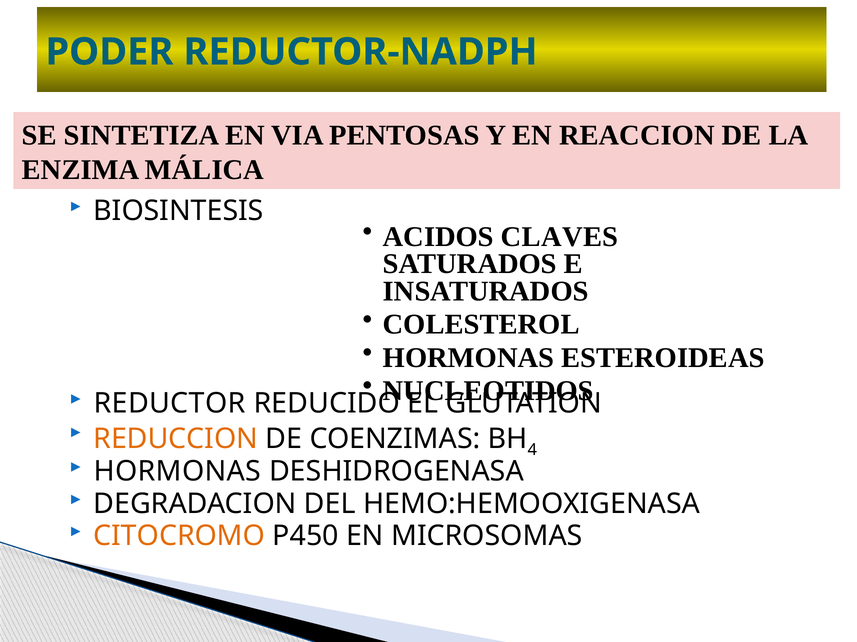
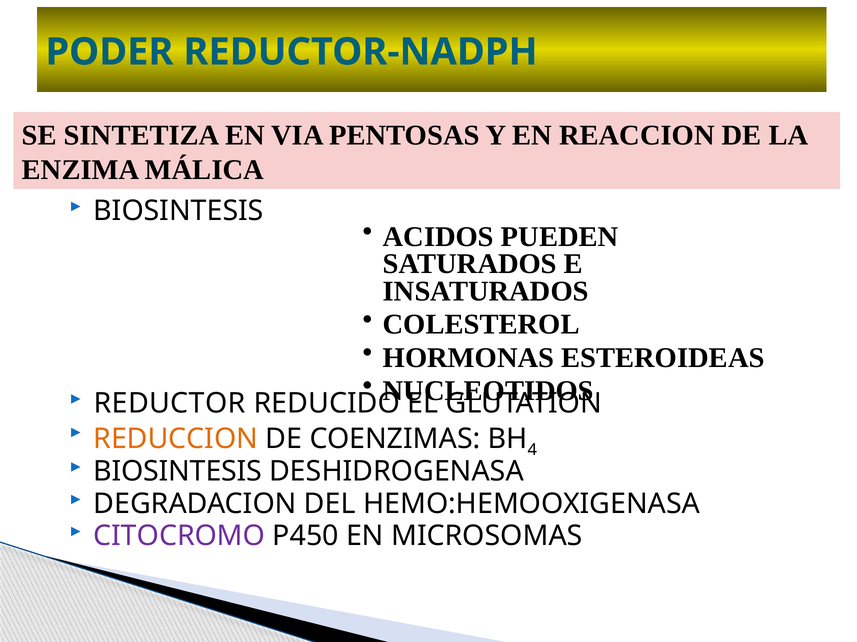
CLAVES: CLAVES -> PUEDEN
HORMONAS at (177, 472): HORMONAS -> BIOSINTESIS
CITOCROMO colour: orange -> purple
